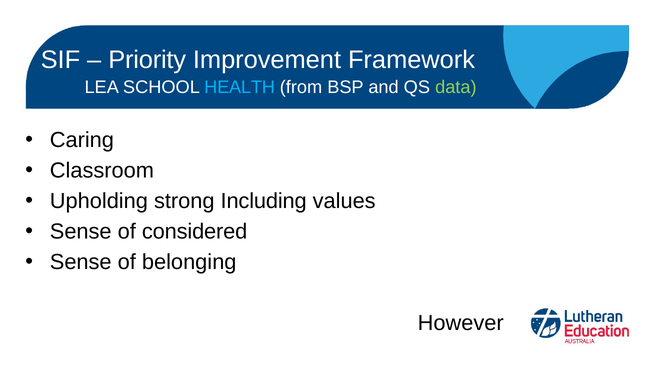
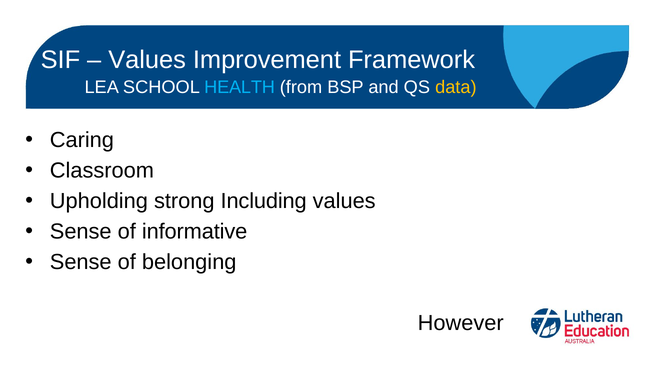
Priority at (147, 60): Priority -> Values
data colour: light green -> yellow
considered: considered -> informative
